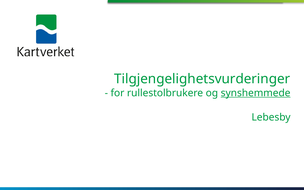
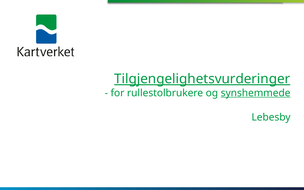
Tilgjengelighetsvurderinger underline: none -> present
